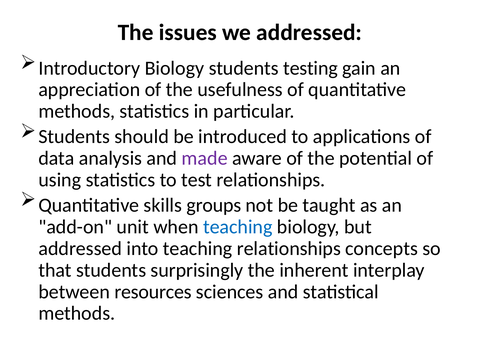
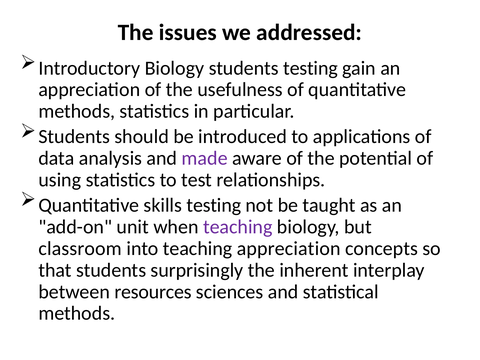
skills groups: groups -> testing
teaching at (238, 227) colour: blue -> purple
addressed at (80, 249): addressed -> classroom
teaching relationships: relationships -> appreciation
